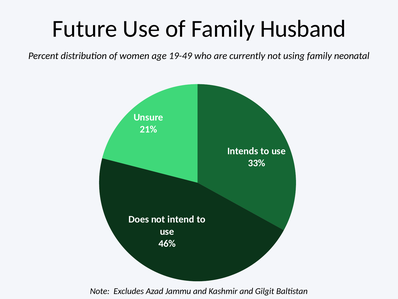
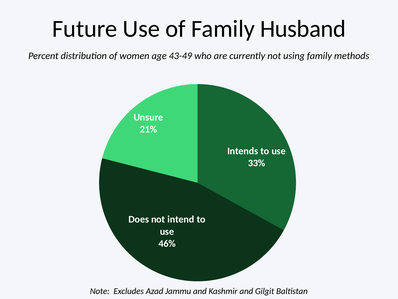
19-49: 19-49 -> 43-49
neonatal: neonatal -> methods
